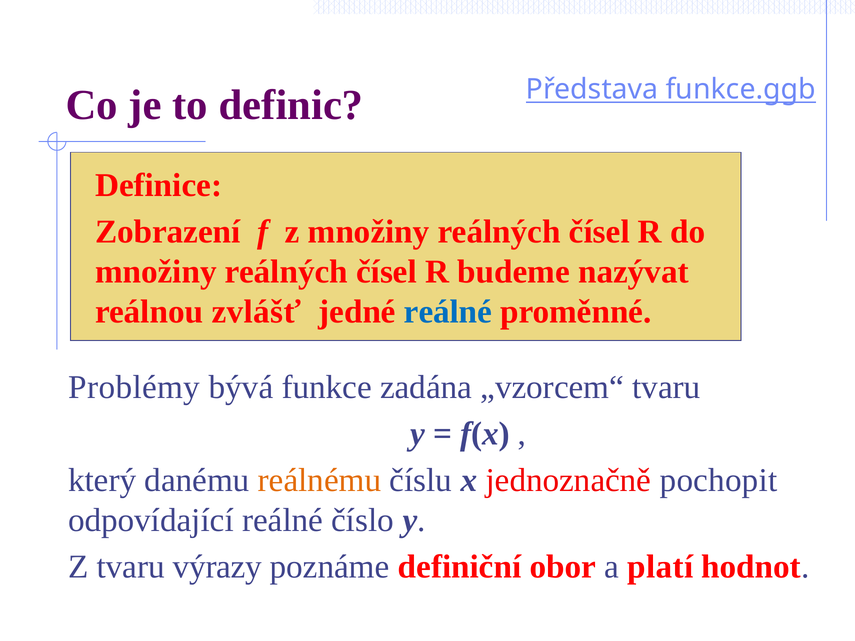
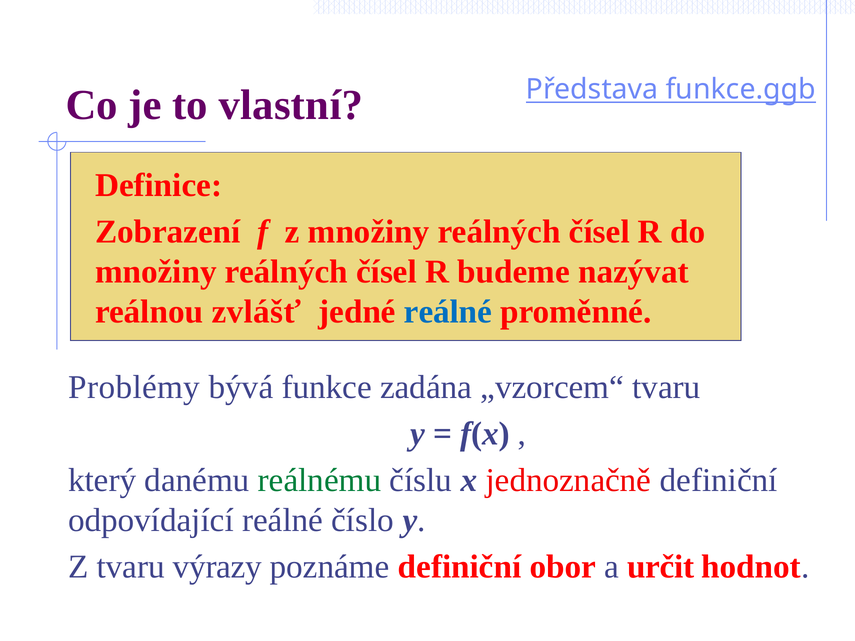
definic: definic -> vlastní
reálnému colour: orange -> green
jednoznačně pochopit: pochopit -> definiční
platí: platí -> určit
